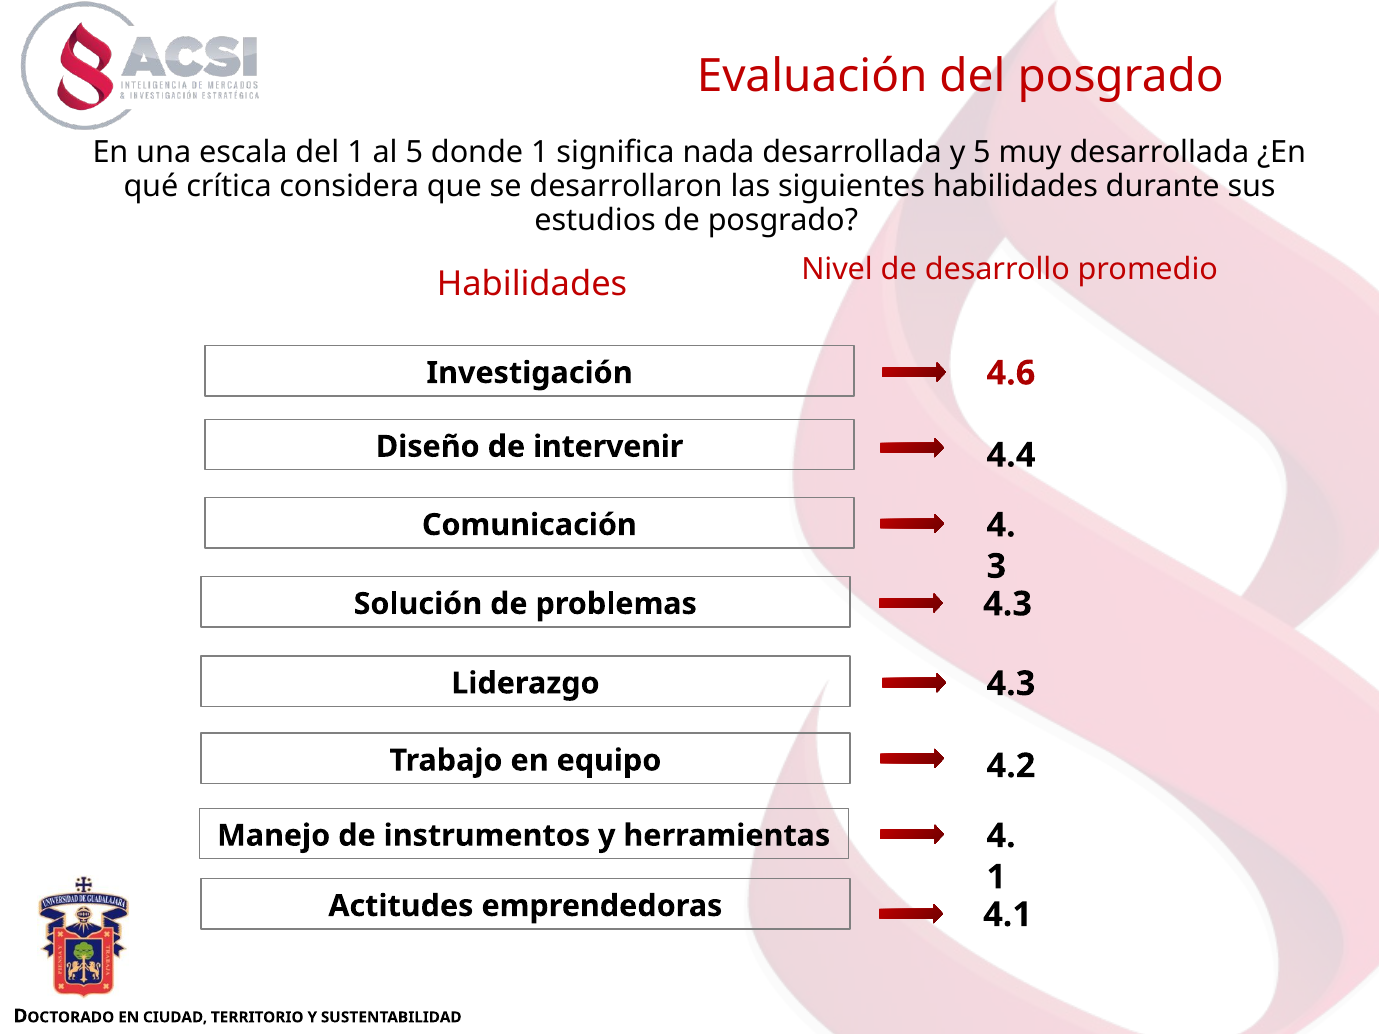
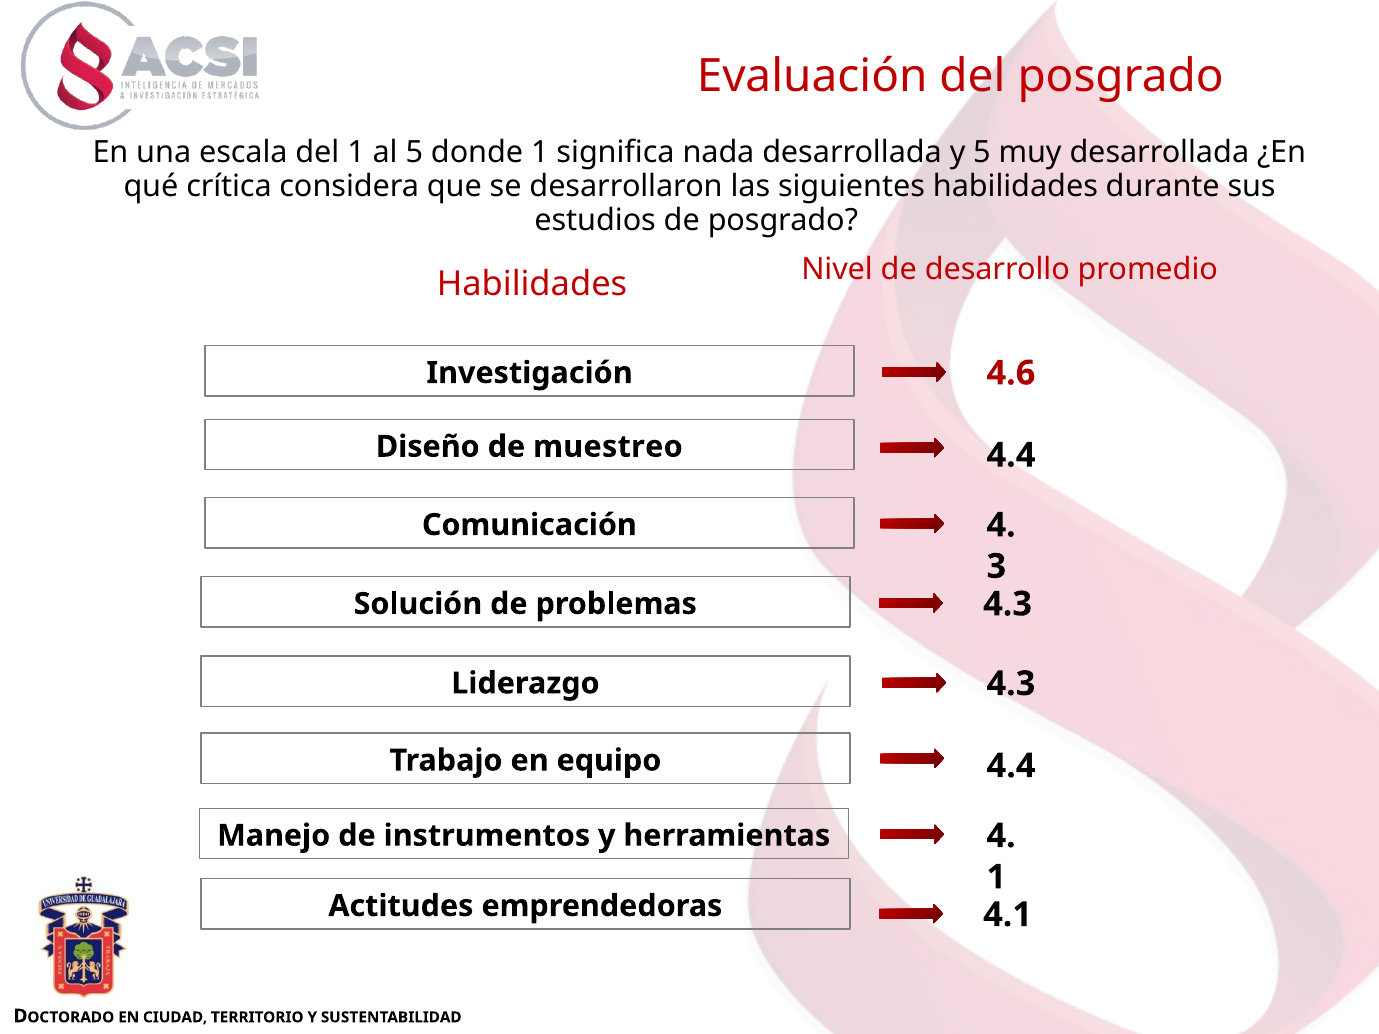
intervenir: intervenir -> muestreo
4.2 at (1011, 766): 4.2 -> 4.4
